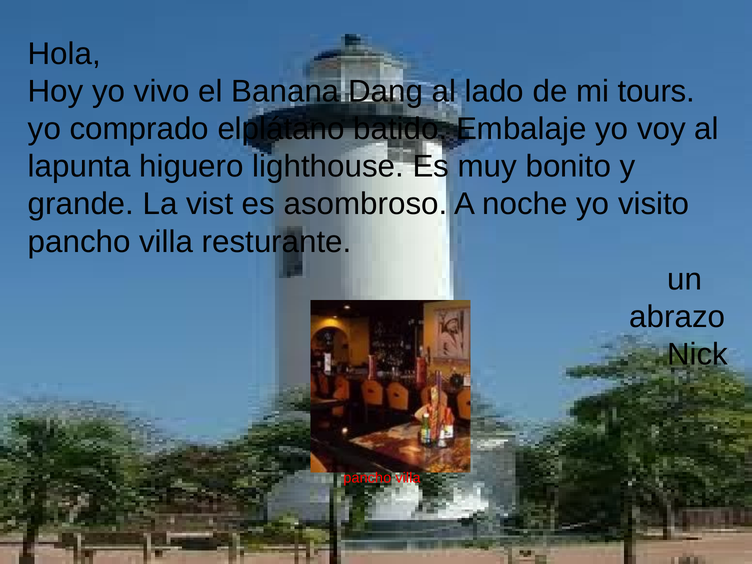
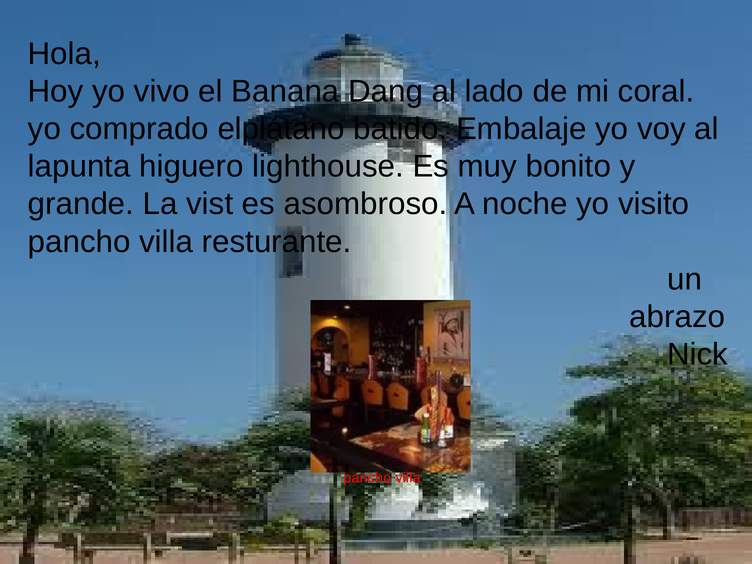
tours: tours -> coral
